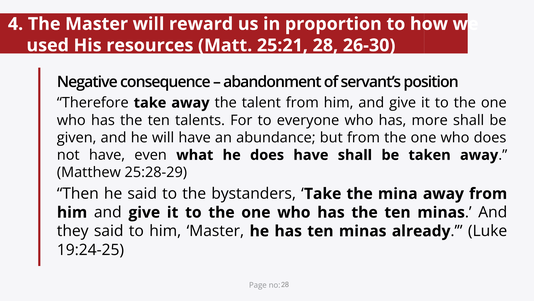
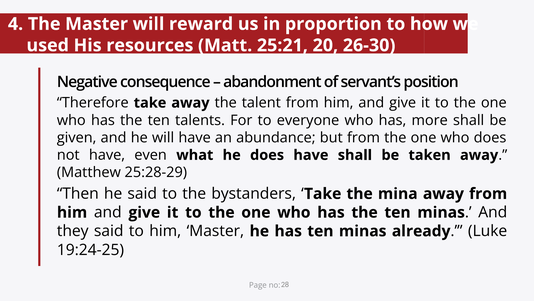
28: 28 -> 20
